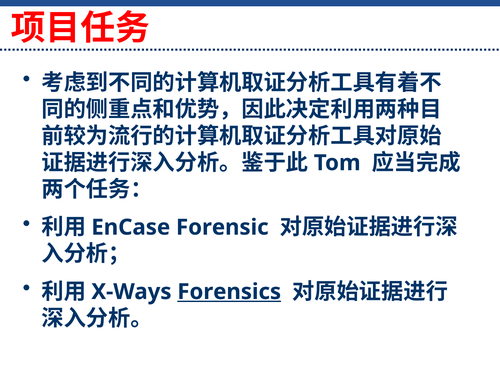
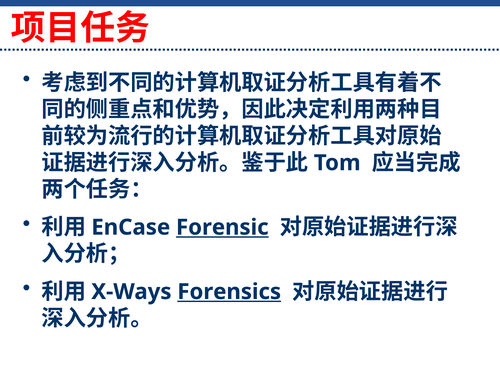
Forensic underline: none -> present
